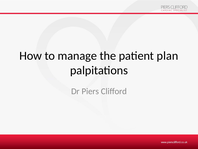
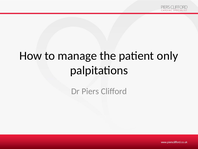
plan: plan -> only
